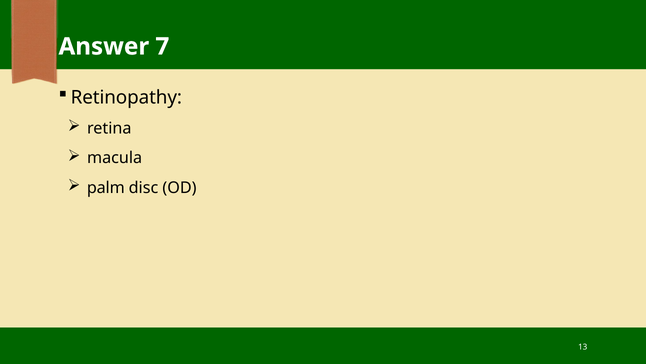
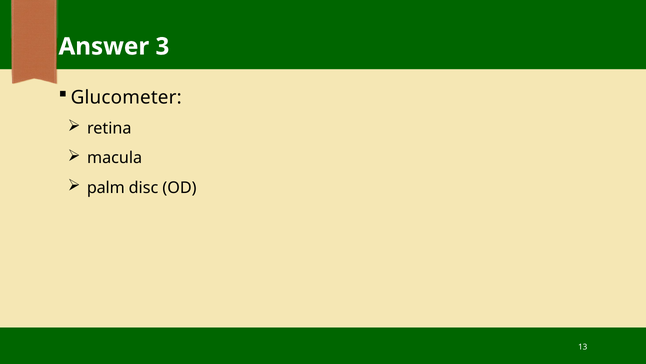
7: 7 -> 3
Retinopathy: Retinopathy -> Glucometer
